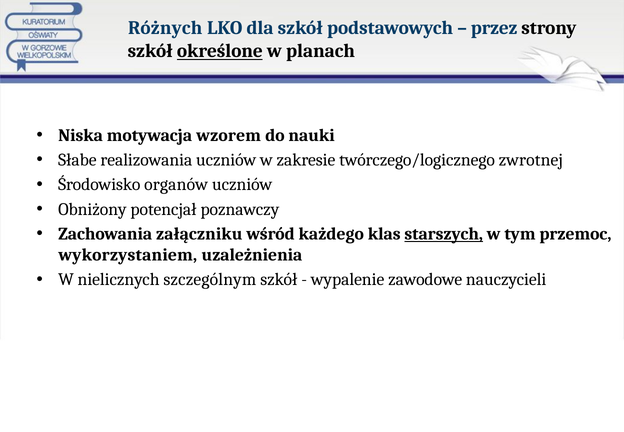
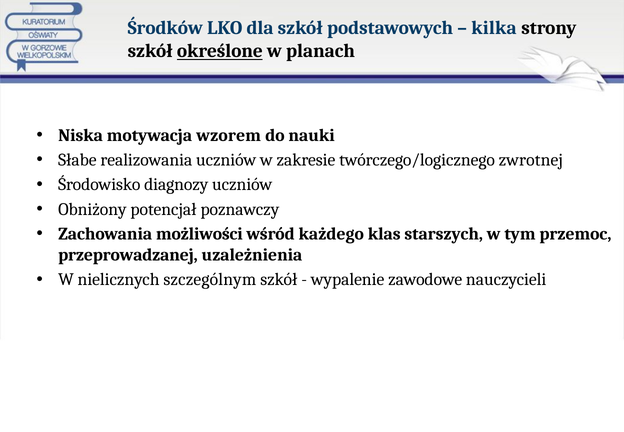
Różnych: Różnych -> Środków
przez: przez -> kilka
organów: organów -> diagnozy
załączniku: załączniku -> możliwości
starszych underline: present -> none
wykorzystaniem: wykorzystaniem -> przeprowadzanej
